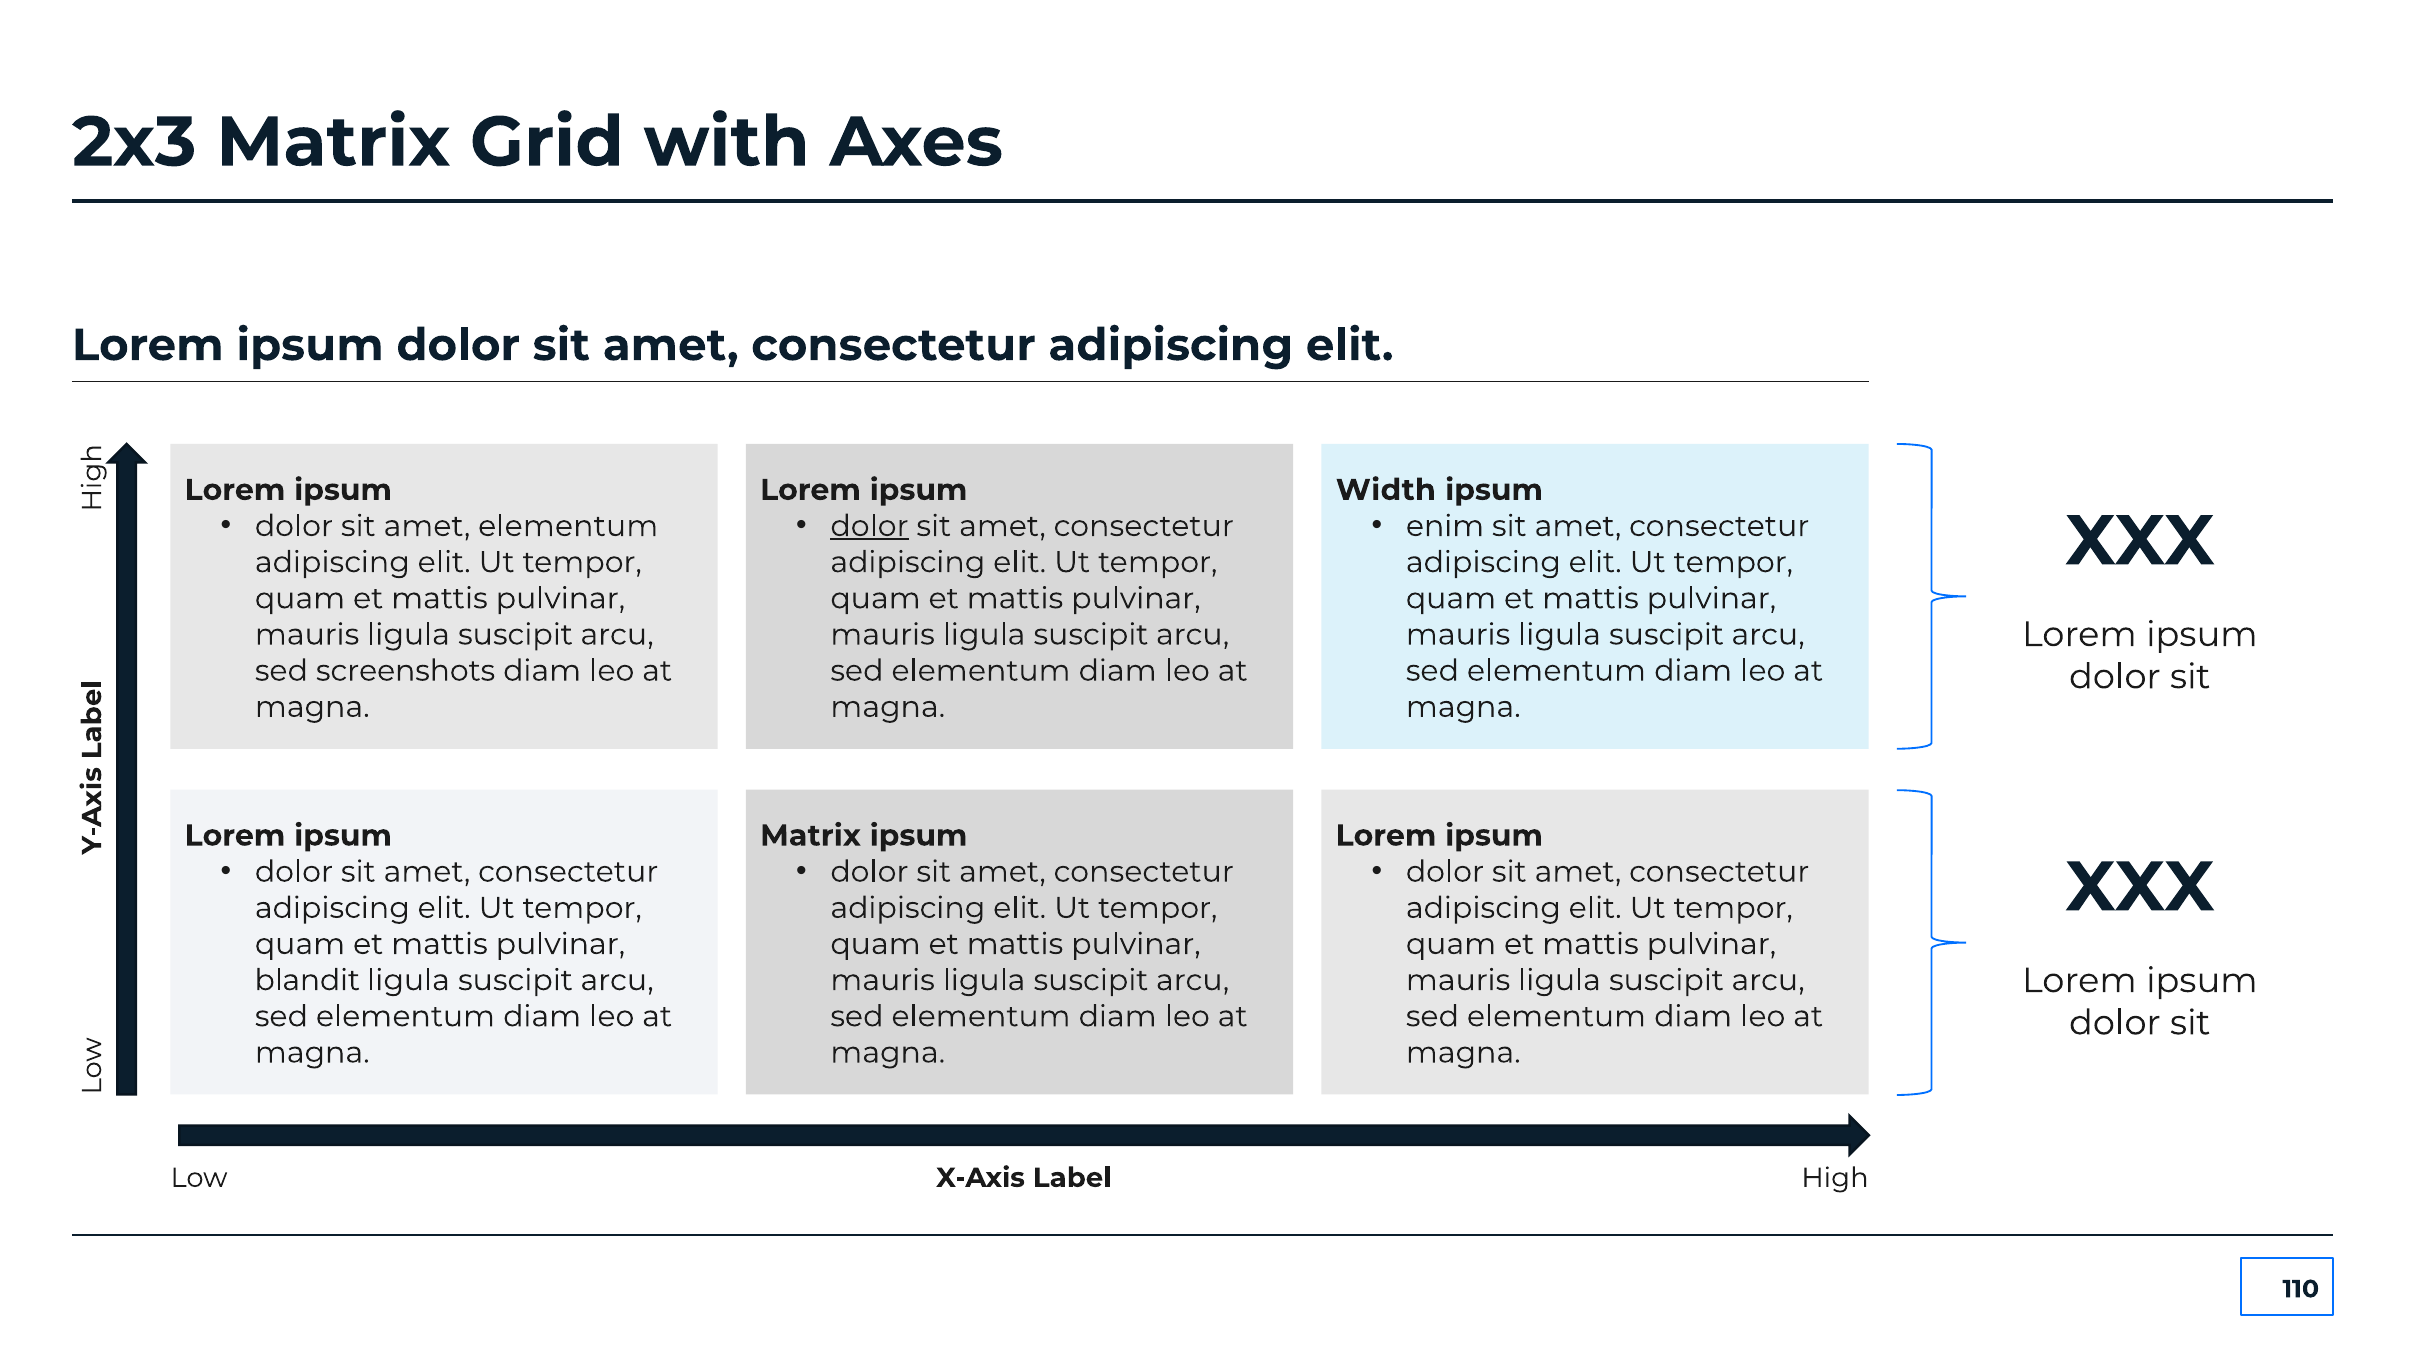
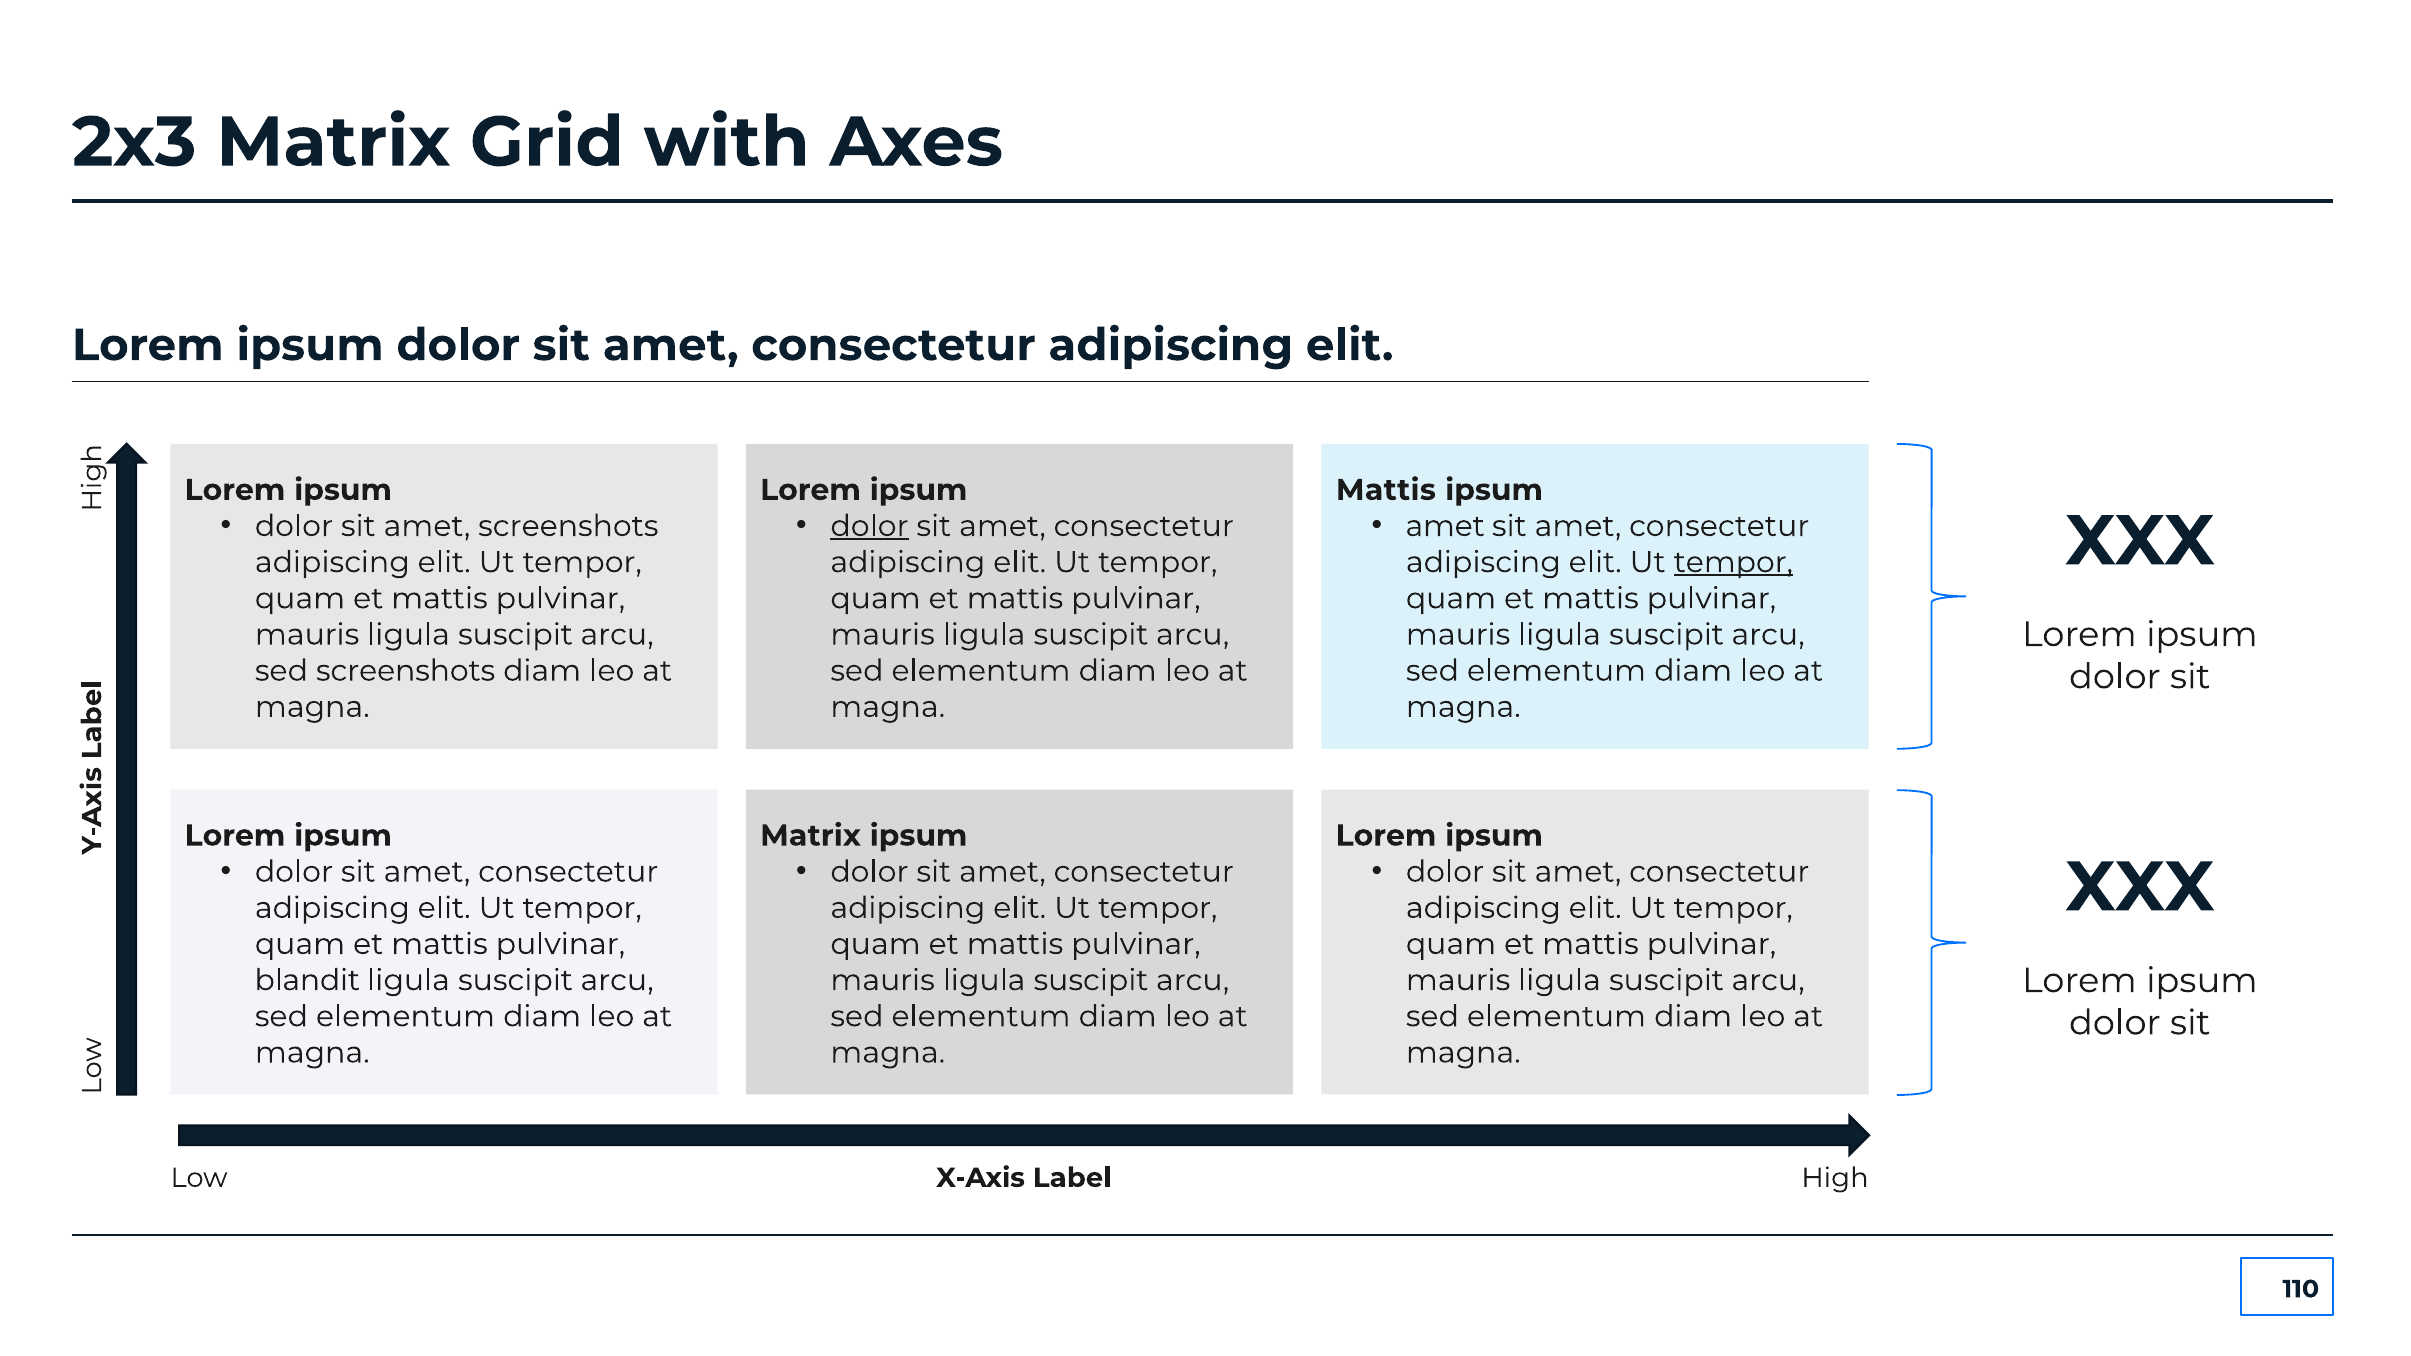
Width at (1386, 490): Width -> Mattis
amet elementum: elementum -> screenshots
enim at (1445, 526): enim -> amet
tempor at (1733, 562) underline: none -> present
